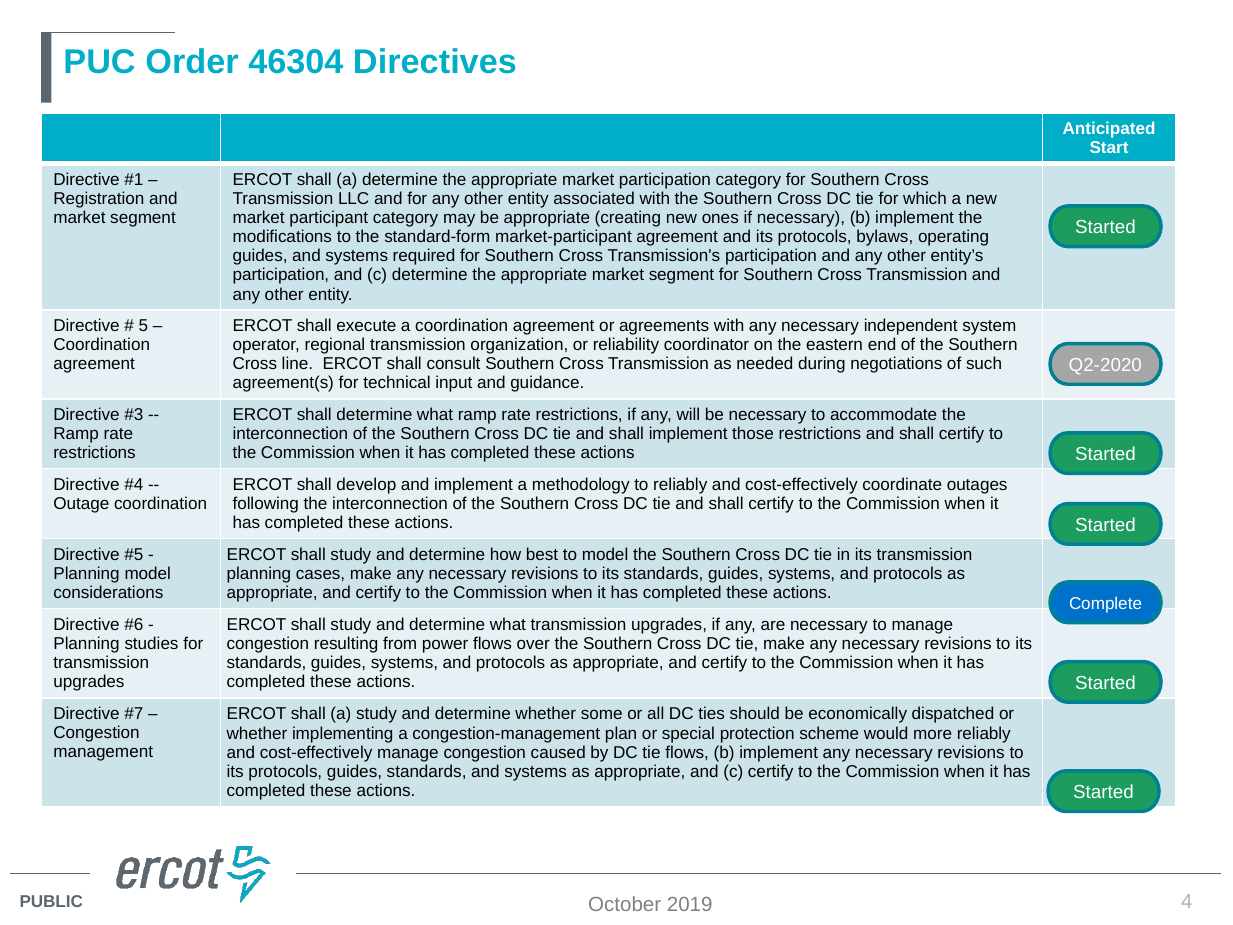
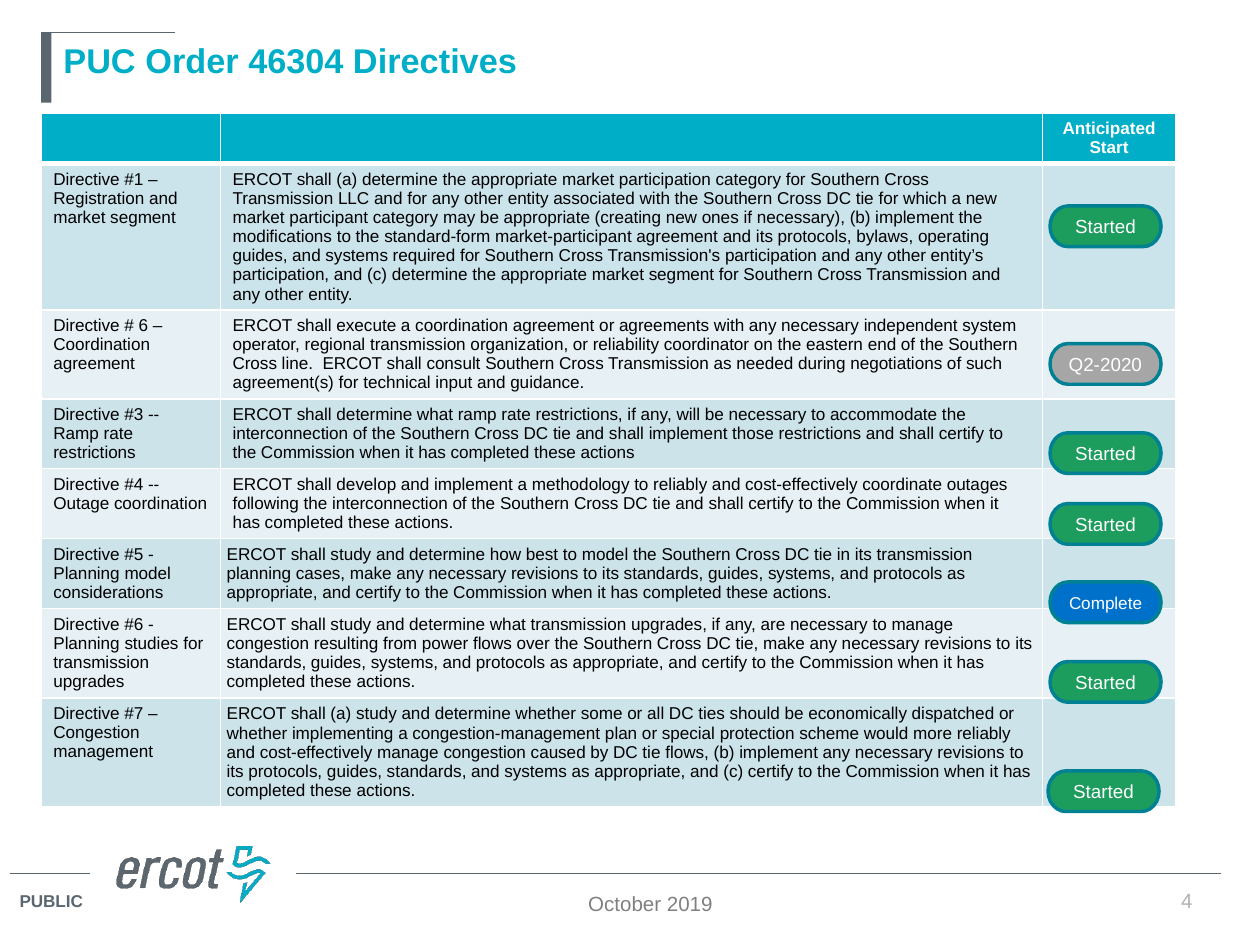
5: 5 -> 6
